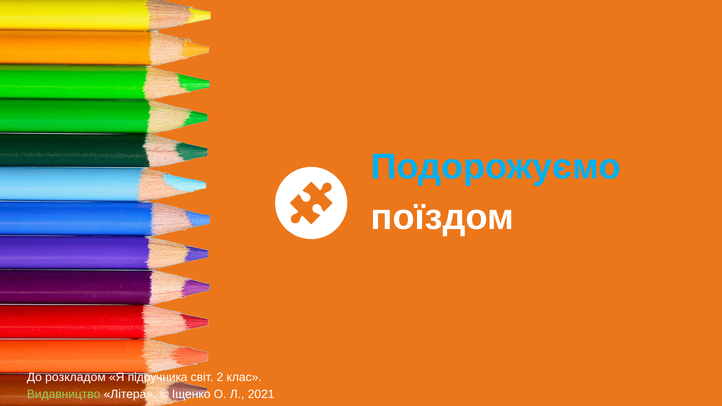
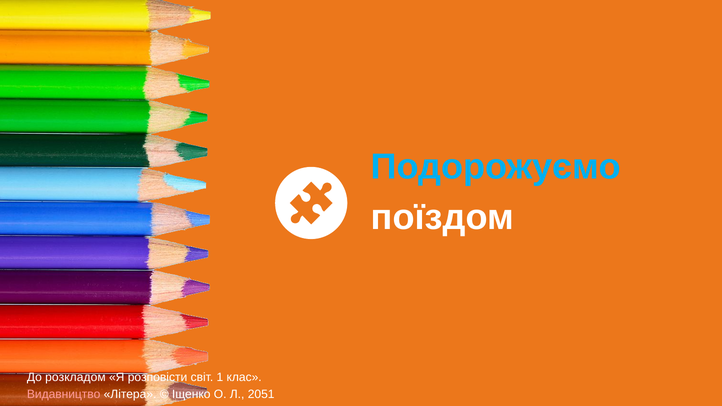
підручника: підручника -> розповісти
2: 2 -> 1
Видавництво colour: light green -> pink
2021: 2021 -> 2051
